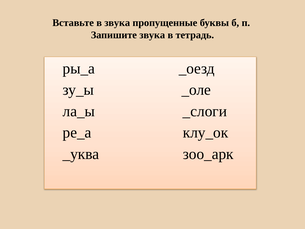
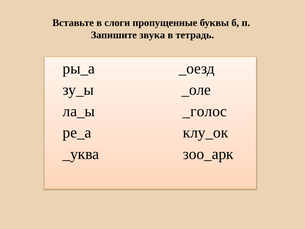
в звука: звука -> слоги
_слоги: _слоги -> _голос
